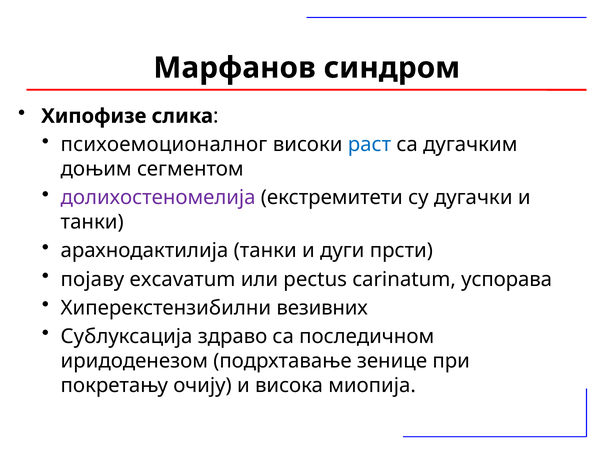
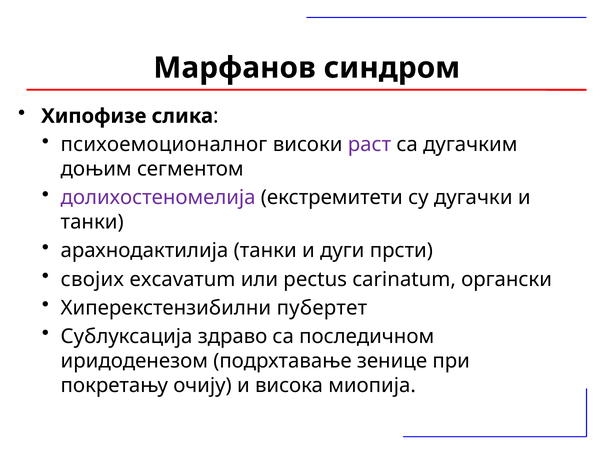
раст colour: blue -> purple
појаву: појаву -> својих
успорава: успорава -> органски
везивних: везивних -> пубертет
